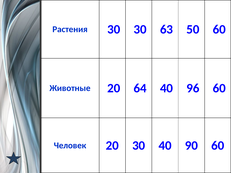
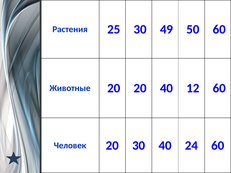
Растения 30: 30 -> 25
63: 63 -> 49
20 64: 64 -> 20
96: 96 -> 12
90: 90 -> 24
